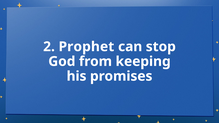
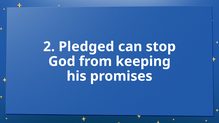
Prophet: Prophet -> Pledged
